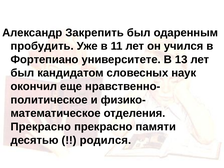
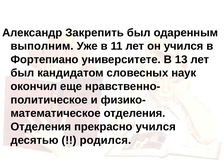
пробудить: пробудить -> выполним
Прекрасно at (41, 127): Прекрасно -> Отделения
прекрасно памяти: памяти -> учился
